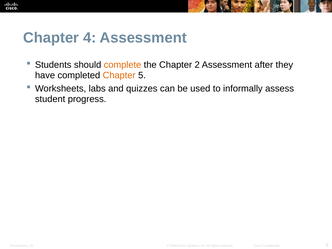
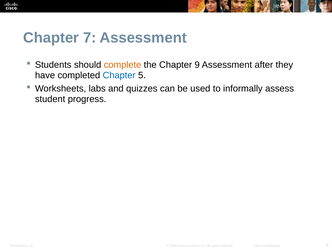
4: 4 -> 7
2: 2 -> 9
Chapter at (119, 75) colour: orange -> blue
